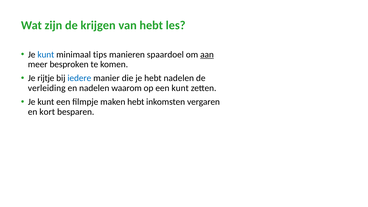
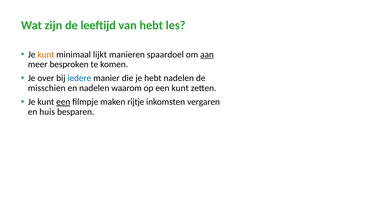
krijgen: krijgen -> leeftijd
kunt at (46, 54) colour: blue -> orange
tips: tips -> lijkt
rijtje: rijtje -> over
verleiding: verleiding -> misschien
een at (63, 102) underline: none -> present
maken hebt: hebt -> rijtje
kort: kort -> huis
